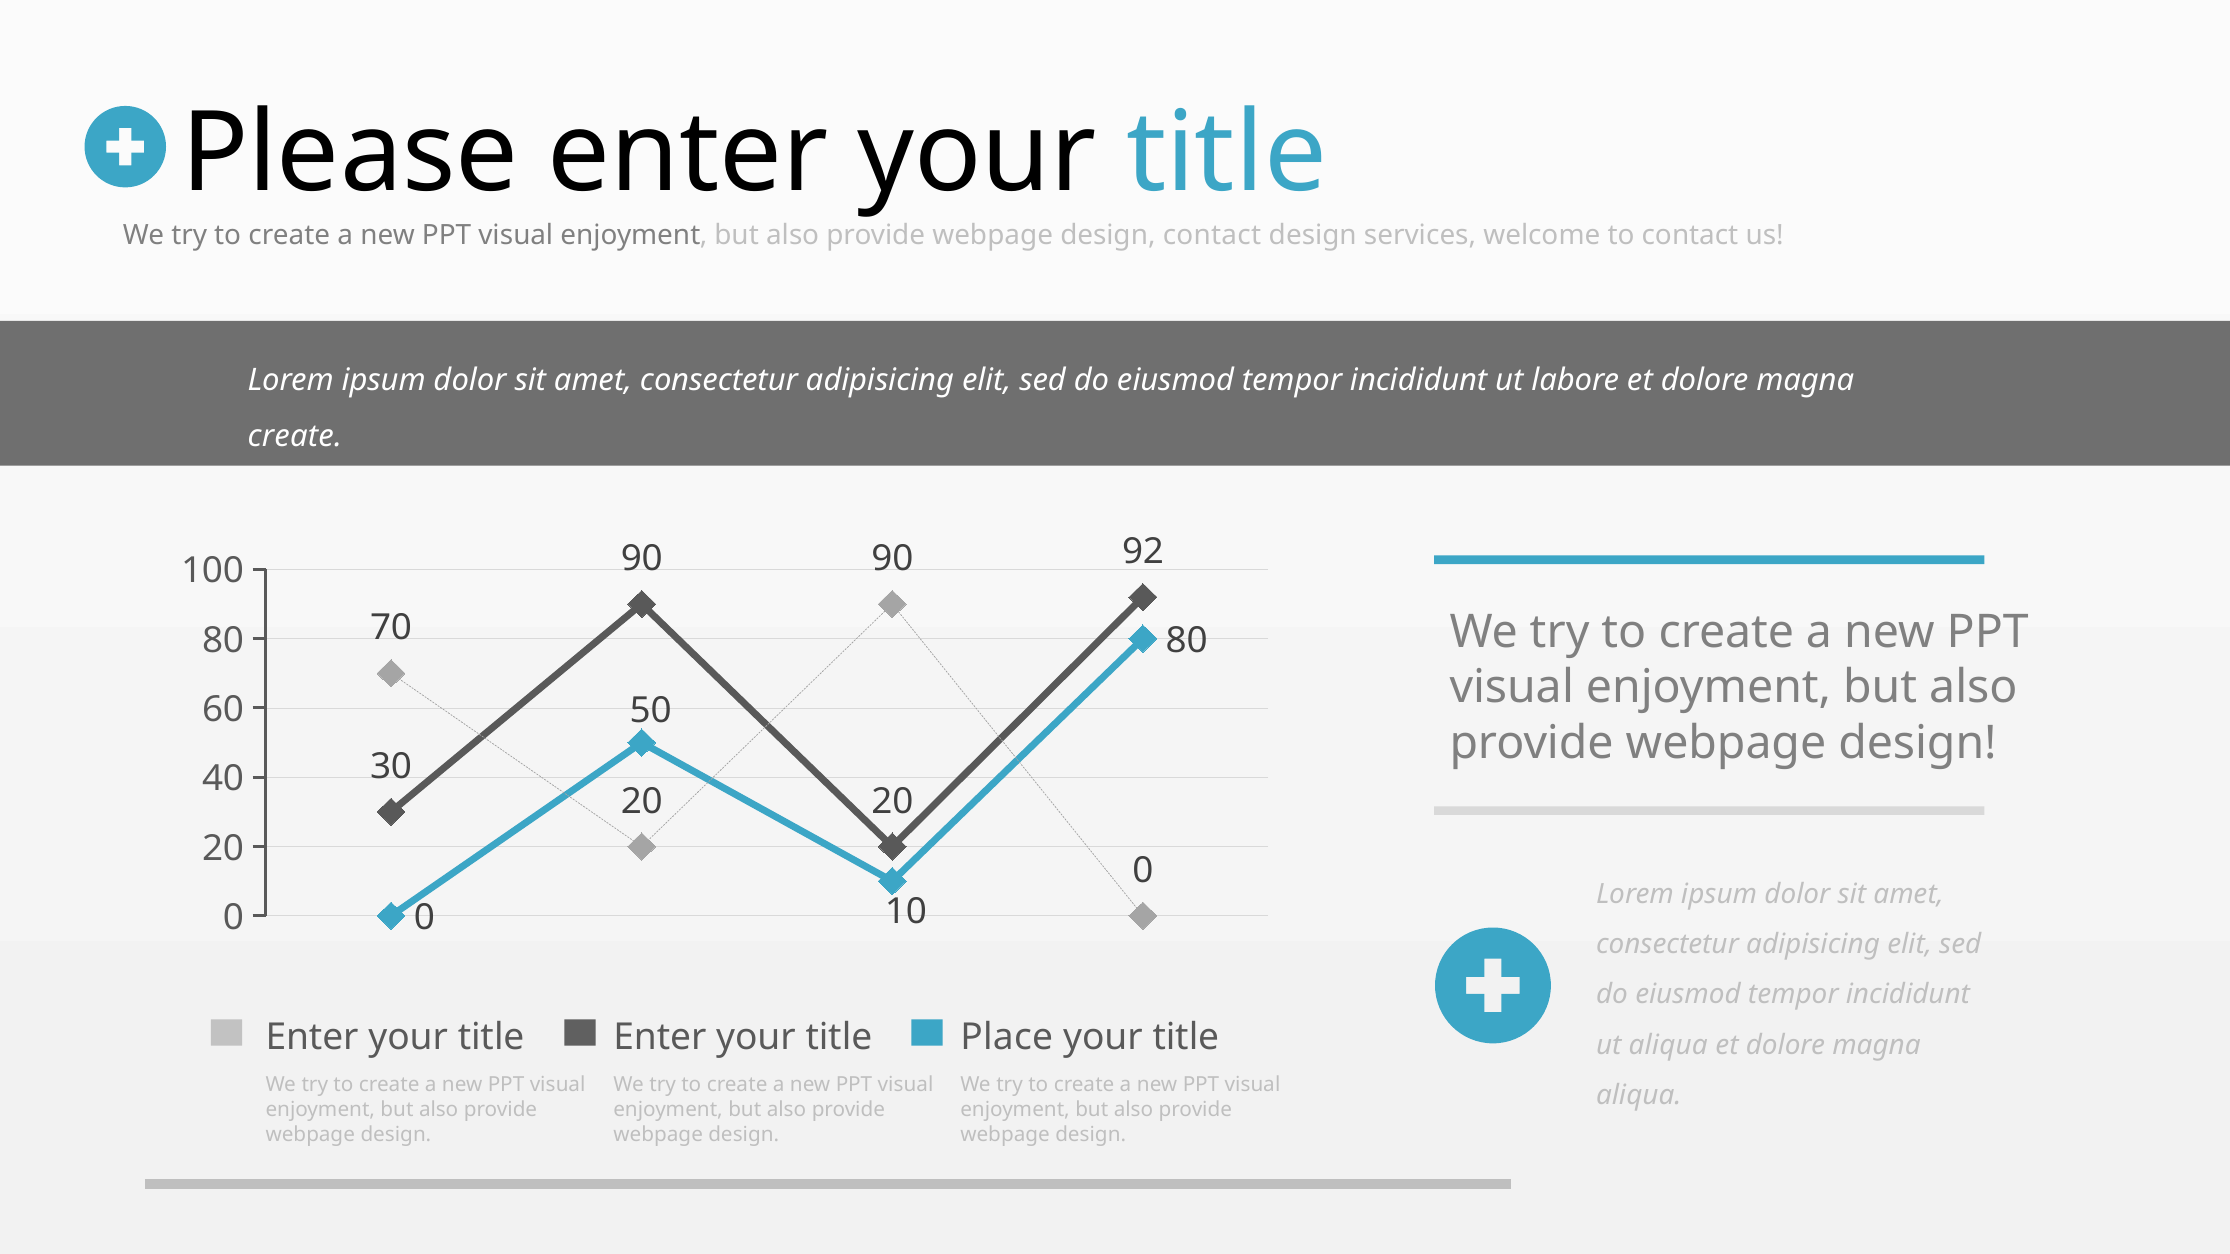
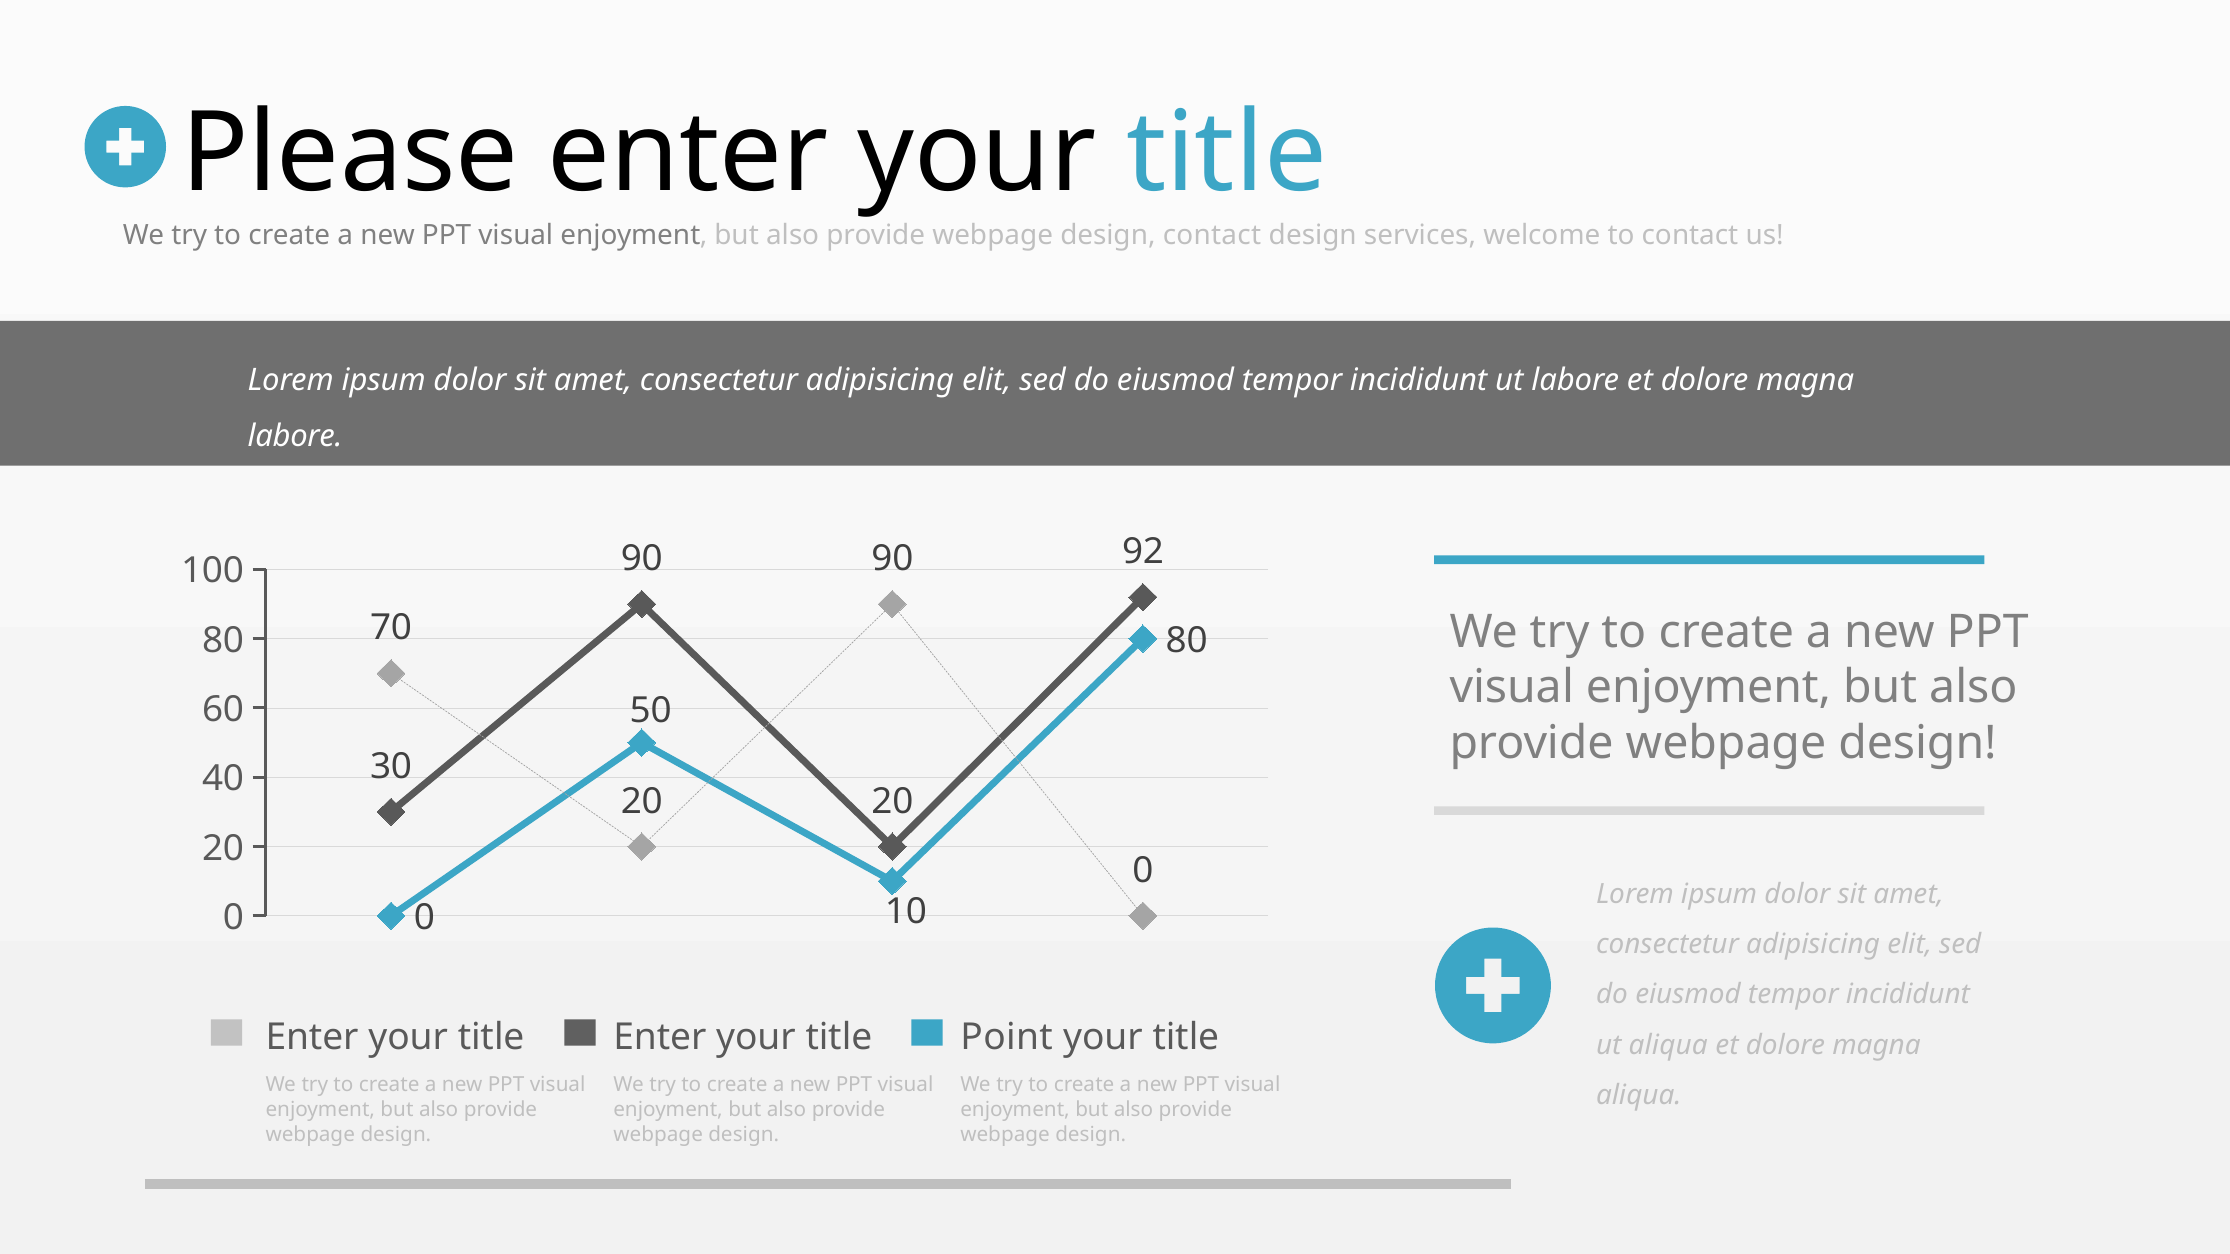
create at (295, 436): create -> labore
Place: Place -> Point
